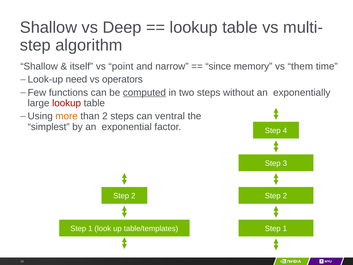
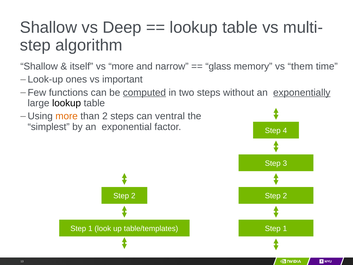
vs point: point -> more
since: since -> glass
need: need -> ones
operators: operators -> important
exponentially underline: none -> present
lookup at (67, 103) colour: red -> black
